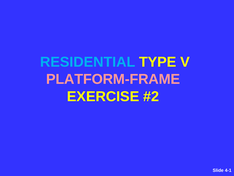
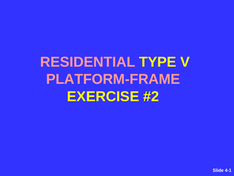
RESIDENTIAL colour: light blue -> pink
